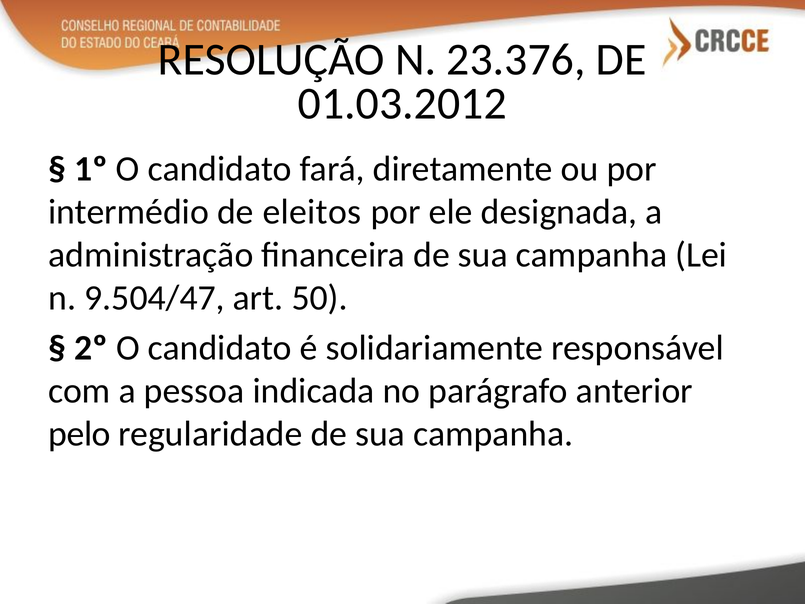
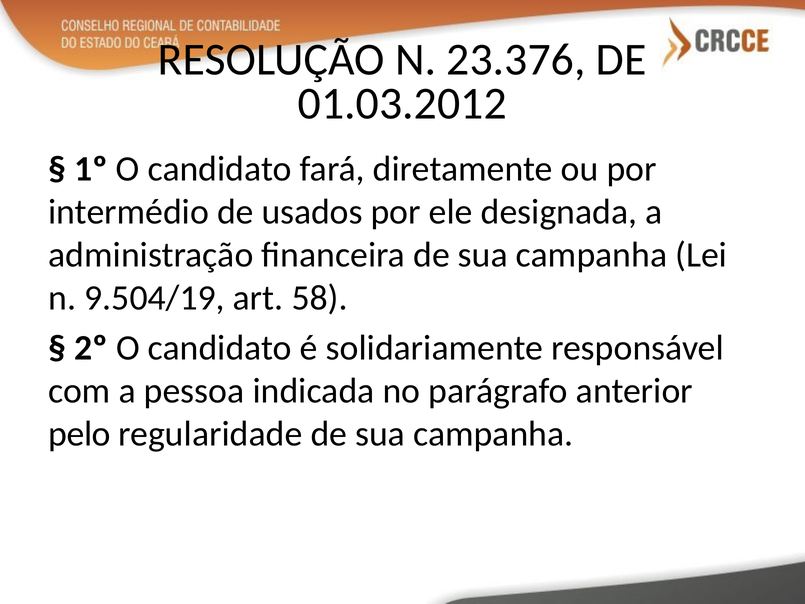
eleitos: eleitos -> usados
9.504/47: 9.504/47 -> 9.504/19
50: 50 -> 58
